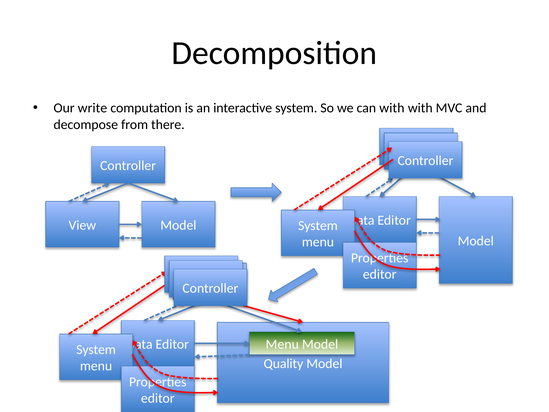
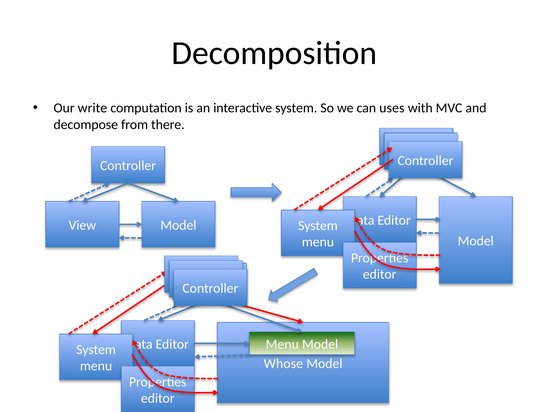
can with: with -> uses
Quality: Quality -> Whose
